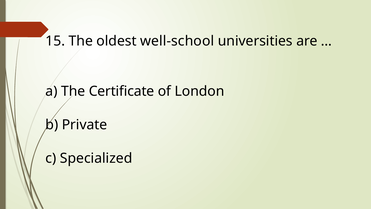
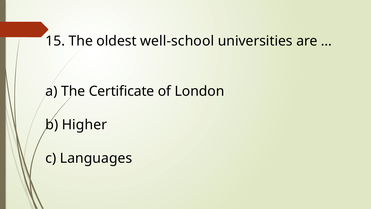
Private: Private -> Higher
Specialized: Specialized -> Languages
